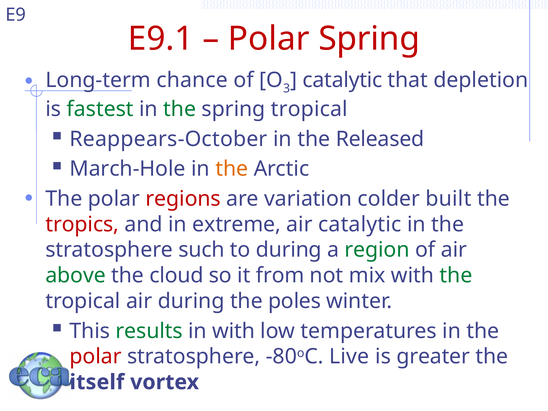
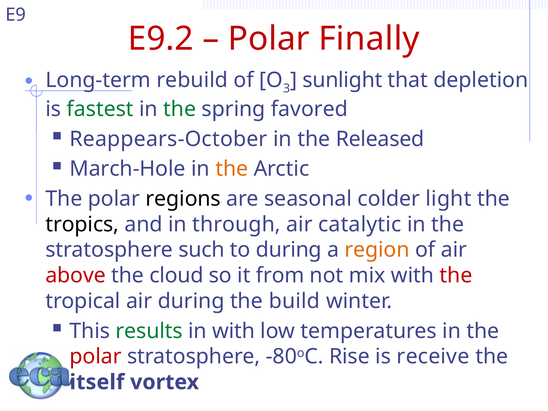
E9.1: E9.1 -> E9.2
Polar Spring: Spring -> Finally
chance: chance -> rebuild
catalytic at (342, 80): catalytic -> sunlight
spring tropical: tropical -> favored
regions colour: red -> black
variation: variation -> seasonal
built: built -> light
tropics colour: red -> black
extreme: extreme -> through
region colour: green -> orange
above colour: green -> red
the at (456, 276) colour: green -> red
poles: poles -> build
Live: Live -> Rise
greater: greater -> receive
